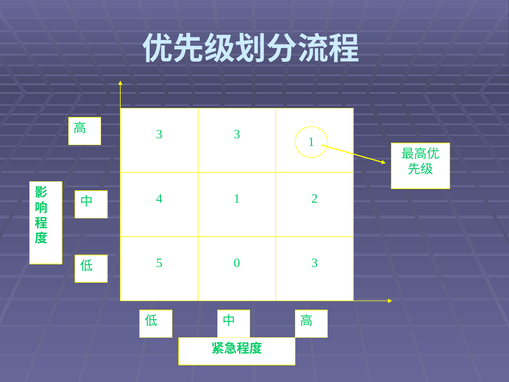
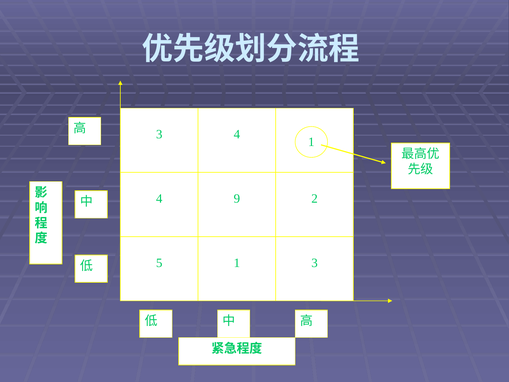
3 3: 3 -> 4
4 1: 1 -> 9
5 0: 0 -> 1
